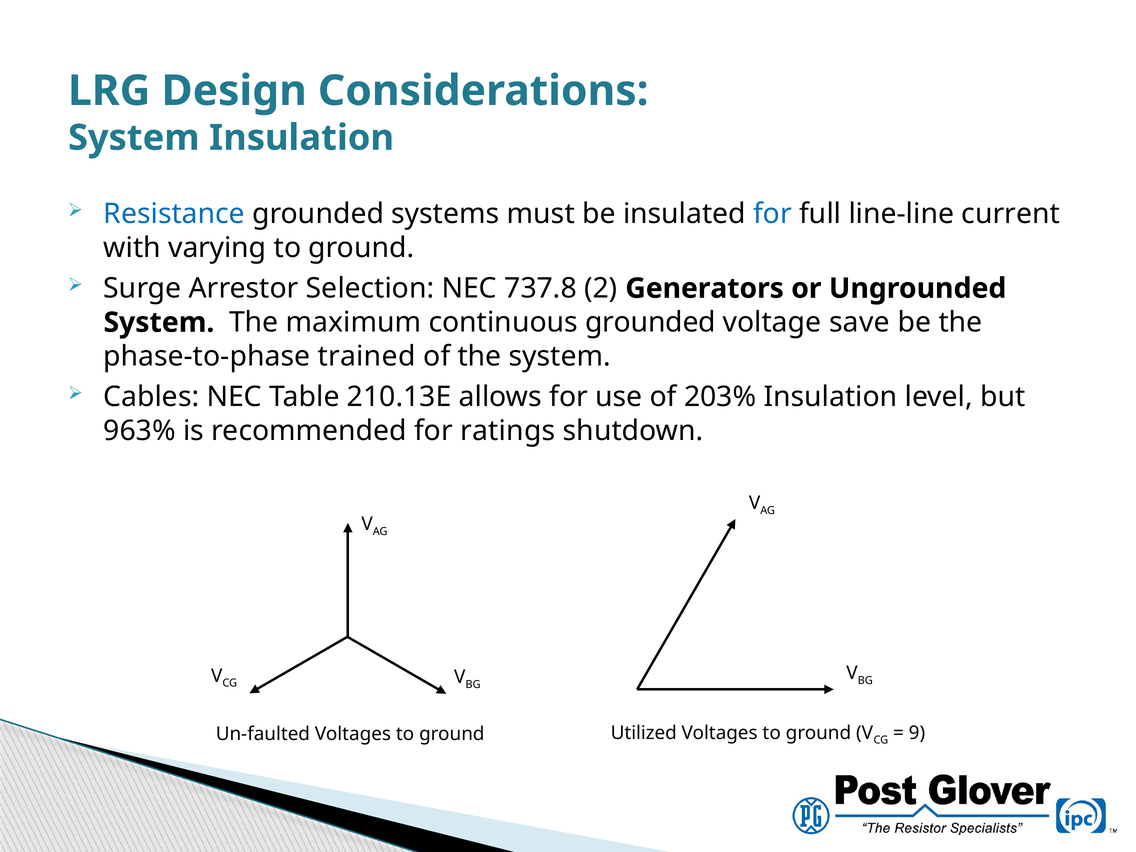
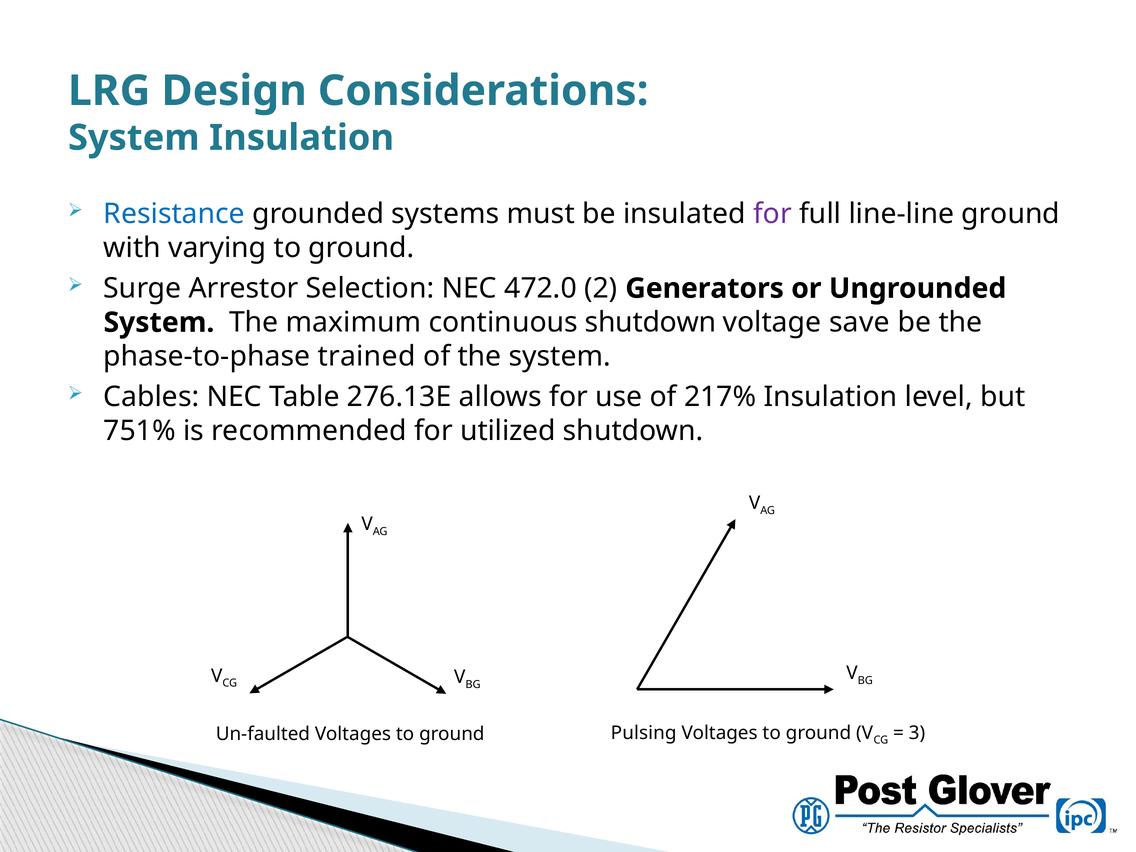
for at (773, 214) colour: blue -> purple
line-line current: current -> ground
737.8: 737.8 -> 472.0
continuous grounded: grounded -> shutdown
210.13E: 210.13E -> 276.13E
203%: 203% -> 217%
963%: 963% -> 751%
ratings: ratings -> utilized
Utilized: Utilized -> Pulsing
9: 9 -> 3
